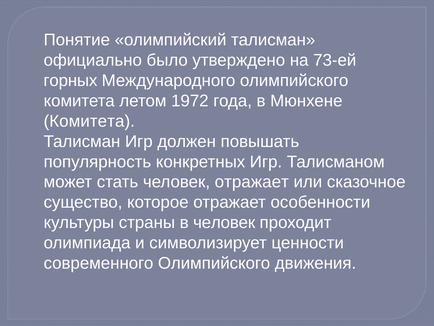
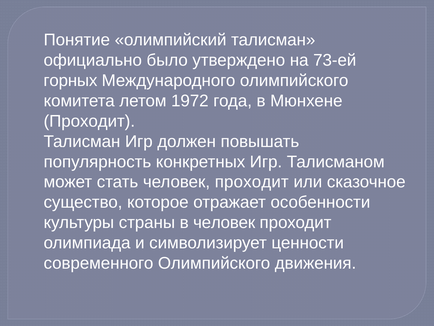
Комитета at (89, 121): Комитета -> Проходит
стать человек отражает: отражает -> проходит
